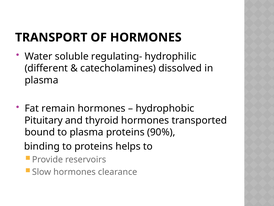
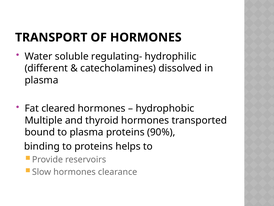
remain: remain -> cleared
Pituitary: Pituitary -> Multiple
